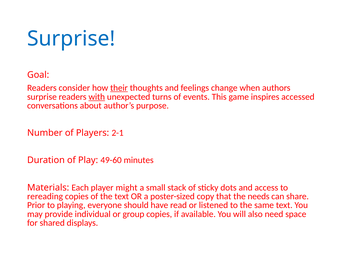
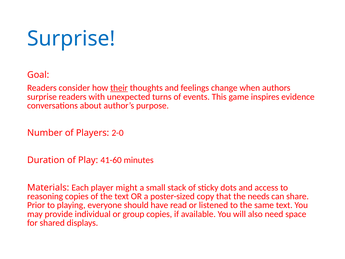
with underline: present -> none
accessed: accessed -> evidence
2-1: 2-1 -> 2-0
49-60: 49-60 -> 41-60
rereading: rereading -> reasoning
